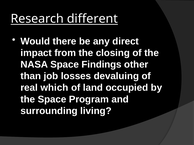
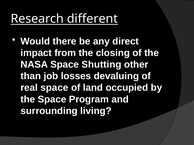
Findings: Findings -> Shutting
real which: which -> space
